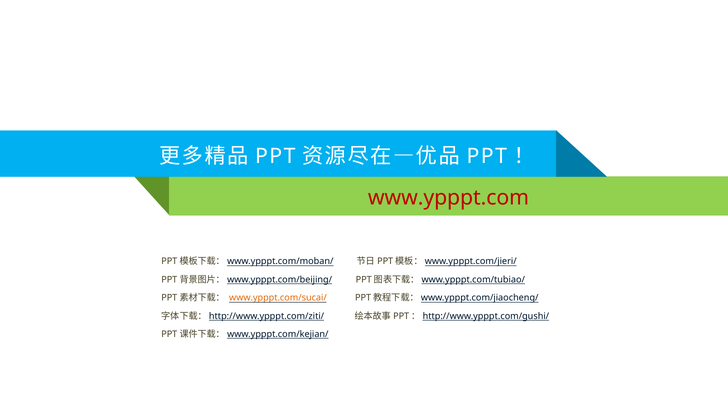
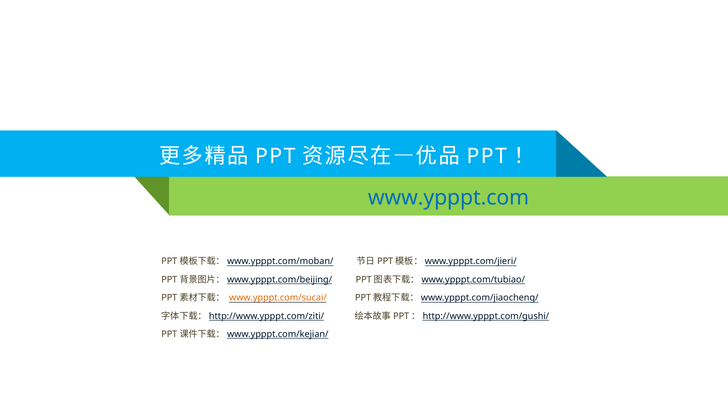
www.ypppt.com colour: red -> blue
